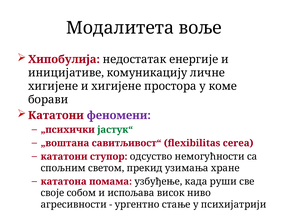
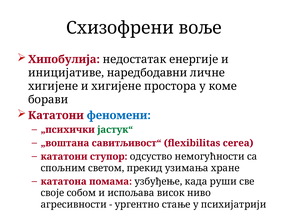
Модалитета: Модалитета -> Схизофрени
комуникацију: комуникацију -> наредбодавни
феномени colour: purple -> blue
